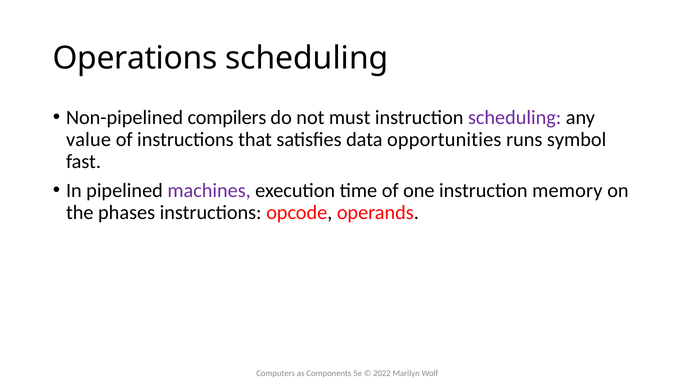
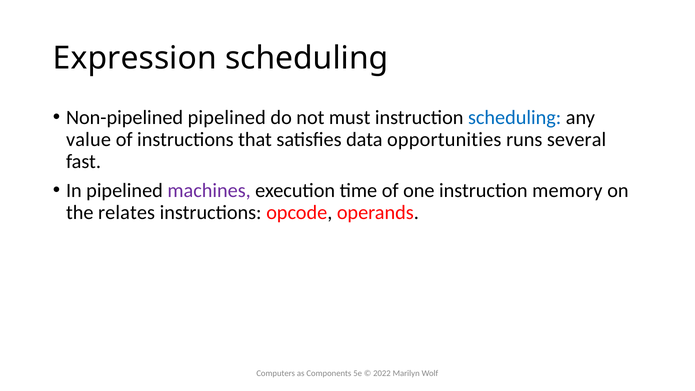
Operations: Operations -> Expression
Non-pipelined compilers: compilers -> pipelined
scheduling at (515, 118) colour: purple -> blue
symbol: symbol -> several
phases: phases -> relates
